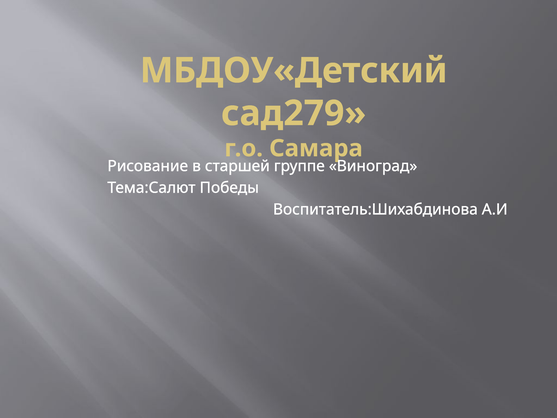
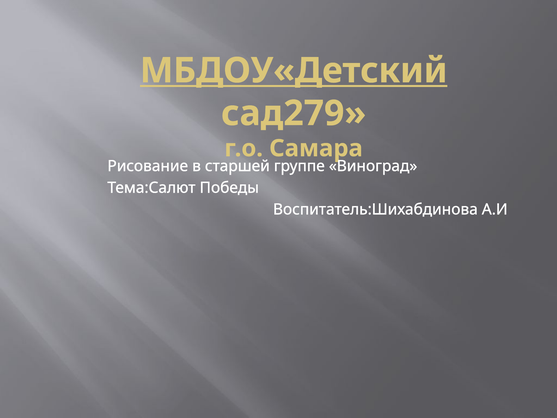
МБДОУ«Детский underline: none -> present
